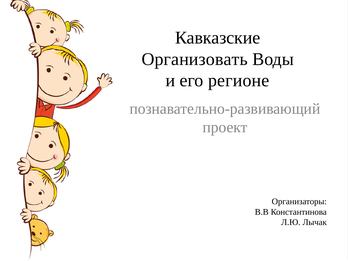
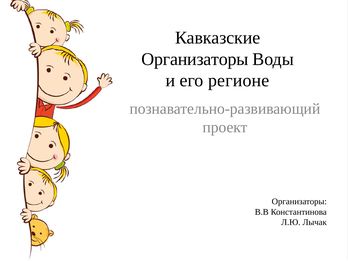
Организовать at (195, 59): Организовать -> Организаторы
